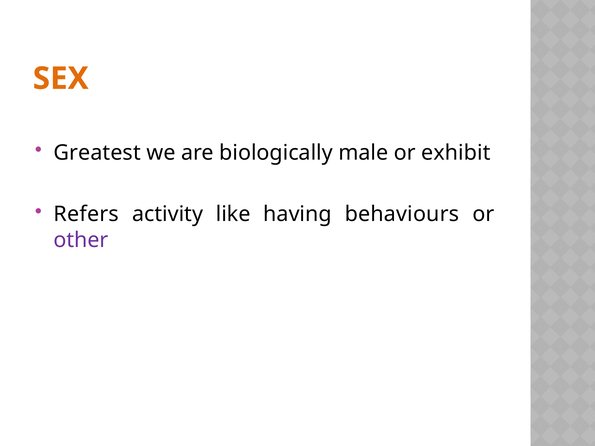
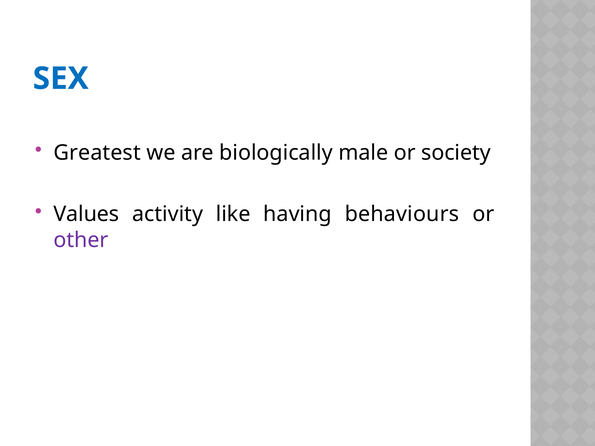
SEX colour: orange -> blue
exhibit: exhibit -> society
Refers: Refers -> Values
